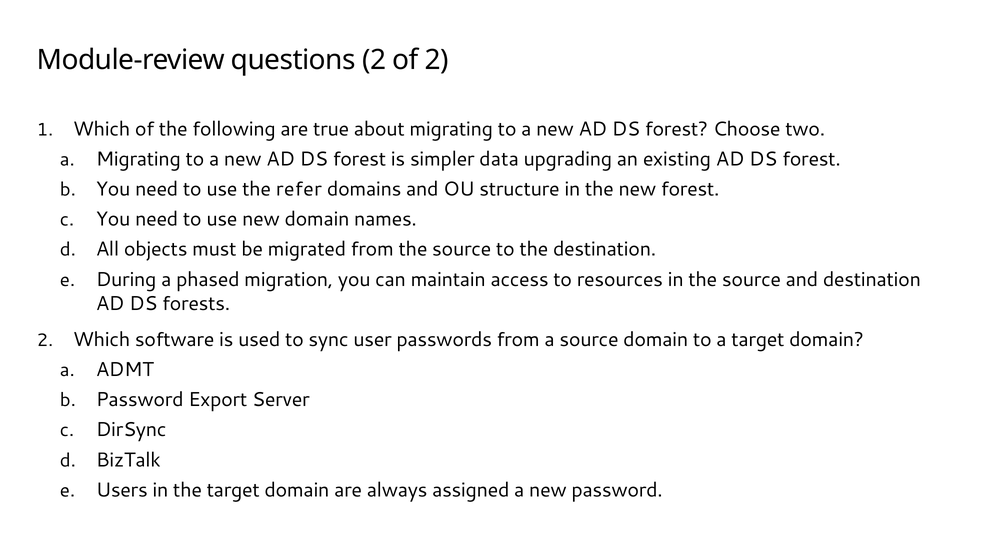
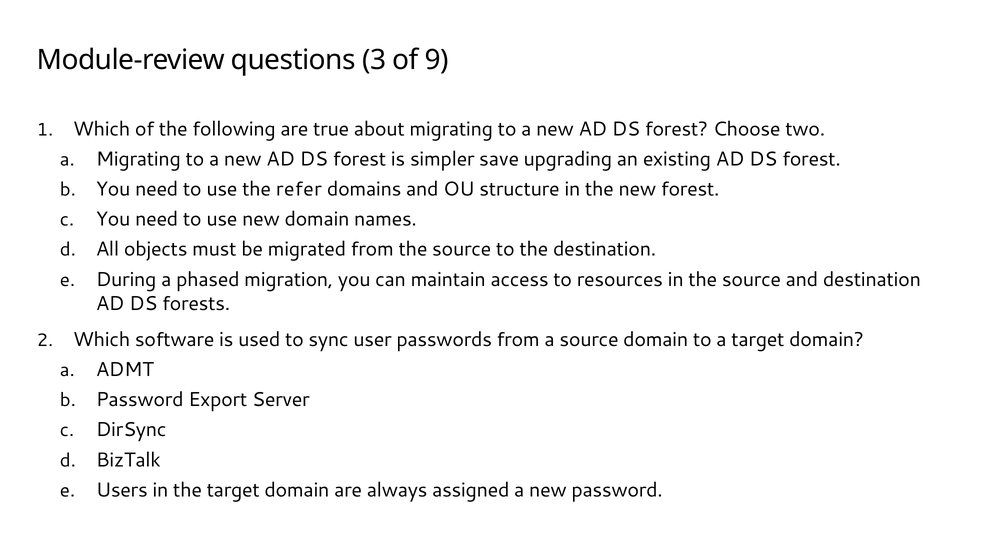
questions 2: 2 -> 3
of 2: 2 -> 9
data: data -> save
